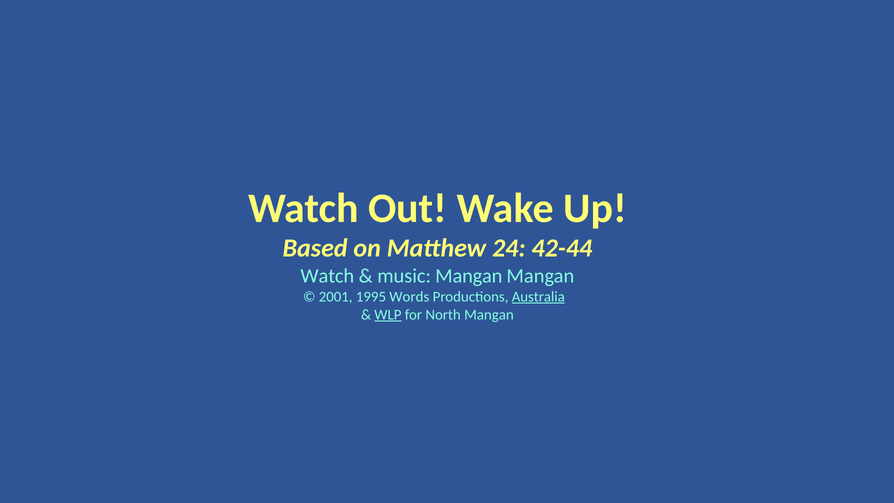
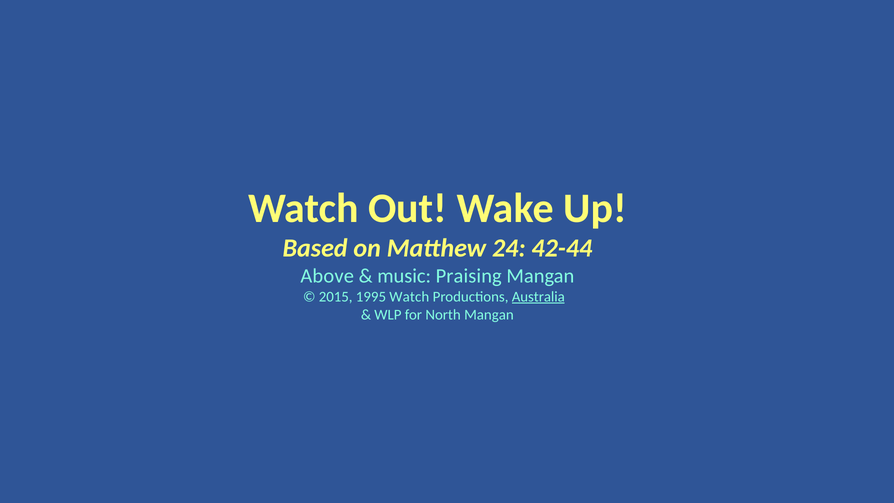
Watch at (327, 276): Watch -> Above
music Mangan: Mangan -> Praising
2001: 2001 -> 2015
1995 Words: Words -> Watch
WLP underline: present -> none
